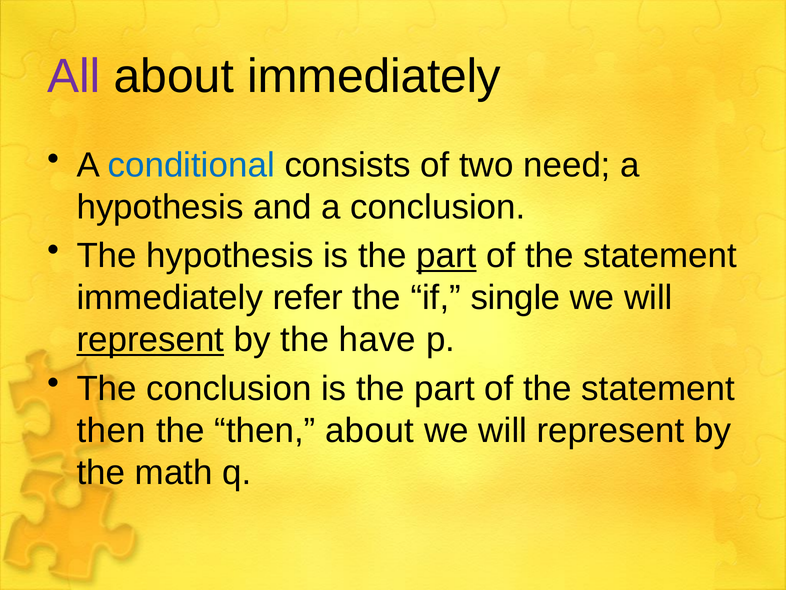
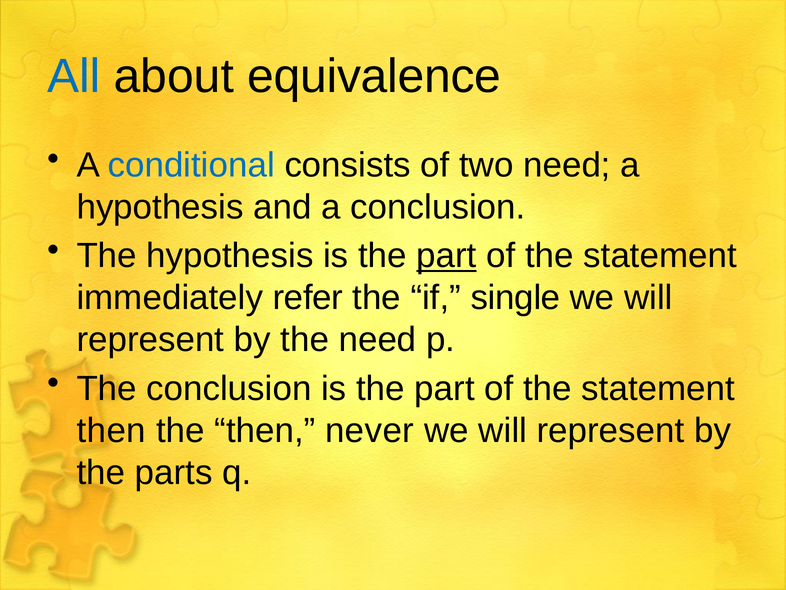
All colour: purple -> blue
about immediately: immediately -> equivalence
represent at (150, 340) underline: present -> none
the have: have -> need
then about: about -> never
math: math -> parts
